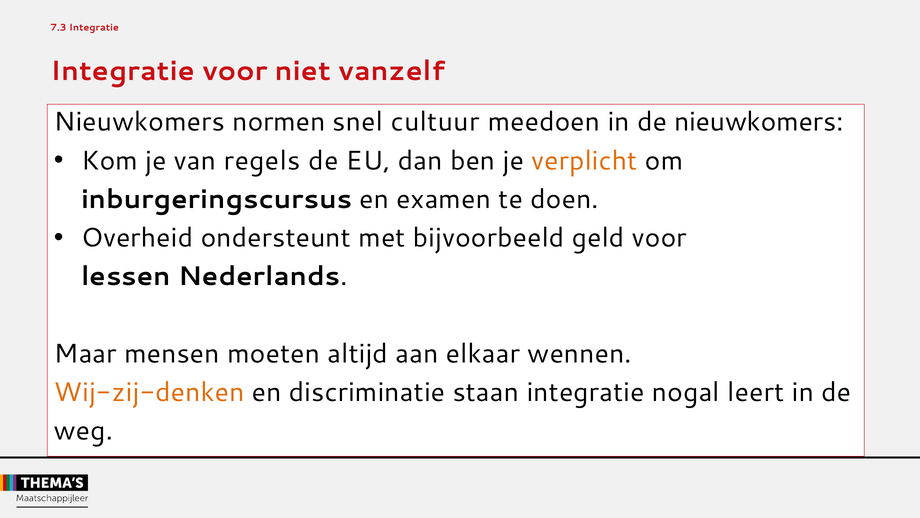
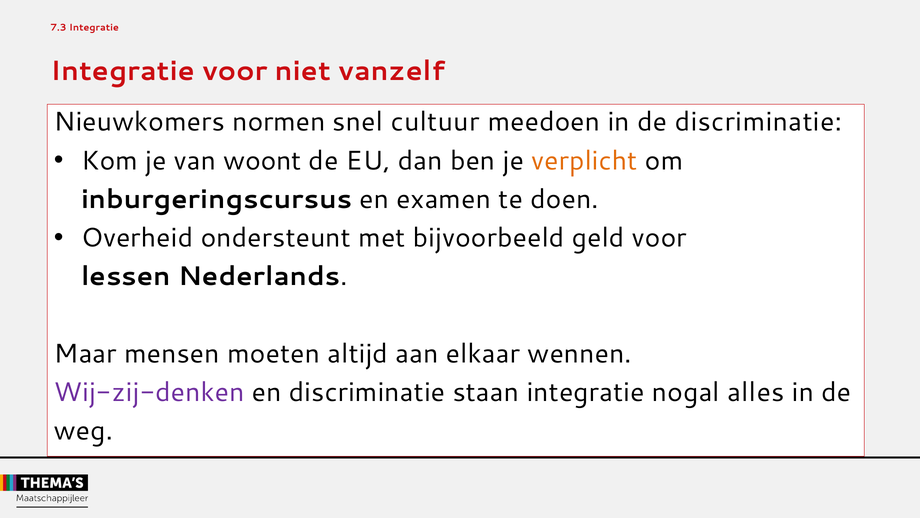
de nieuwkomers: nieuwkomers -> discriminatie
regels: regels -> woont
Wij-zij-denken colour: orange -> purple
leert: leert -> alles
